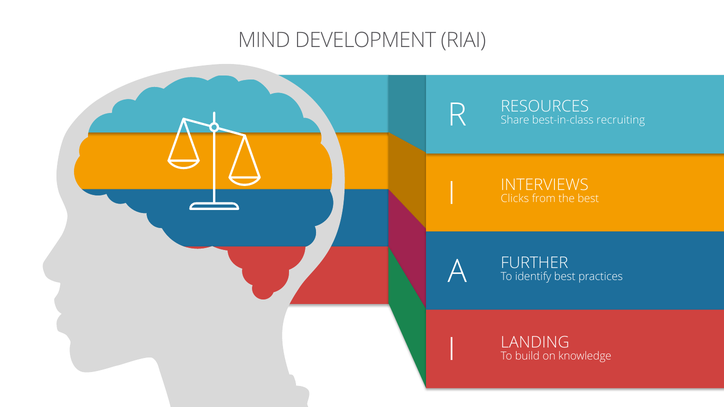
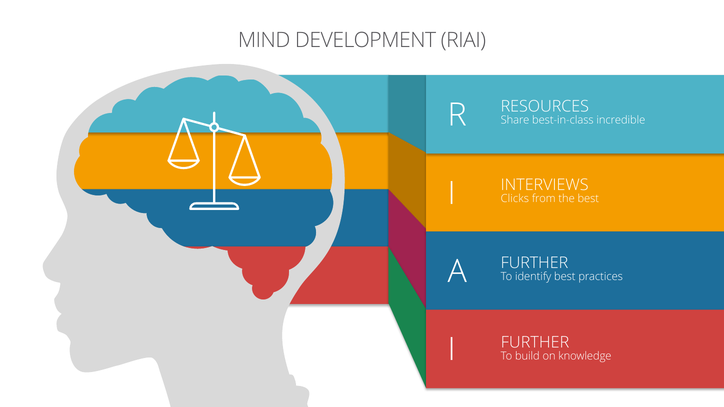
recruiting: recruiting -> incredible
LANDING at (535, 342): LANDING -> FURTHER
